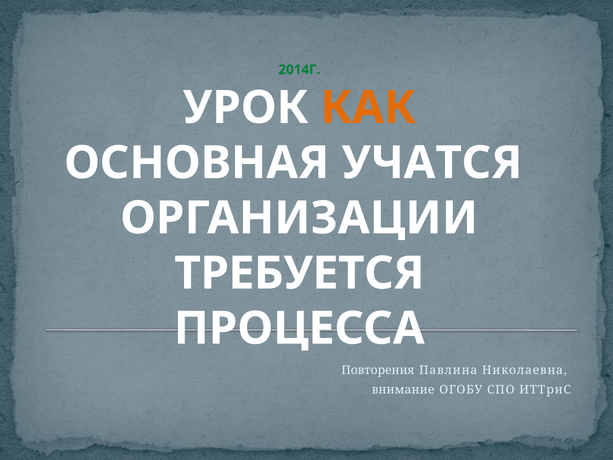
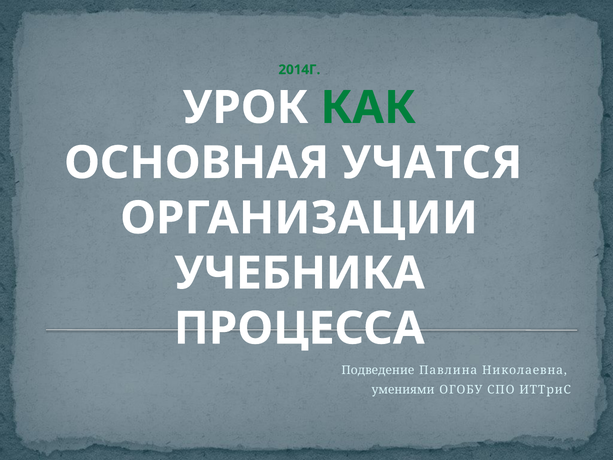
КАК colour: orange -> green
ТРЕБУЕТСЯ: ТРЕБУЕТСЯ -> УЧЕБНИКА
Повторения: Повторения -> Подведение
внимание: внимание -> умениями
